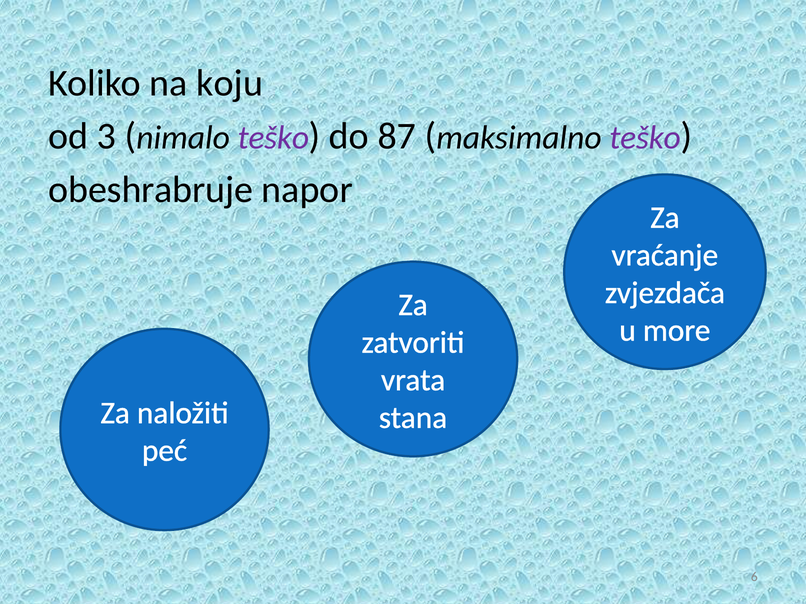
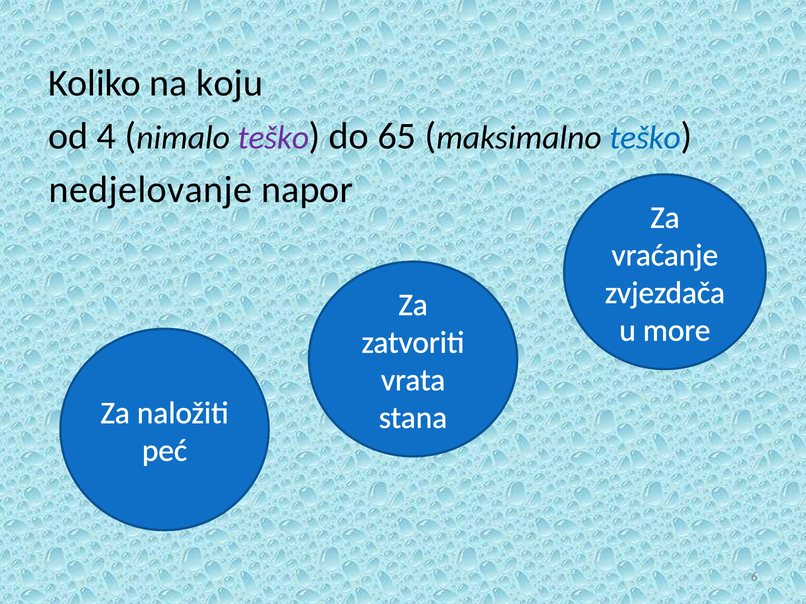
3: 3 -> 4
87: 87 -> 65
teško at (645, 138) colour: purple -> blue
obeshrabruje: obeshrabruje -> nedjelovanje
